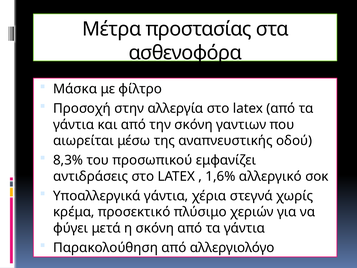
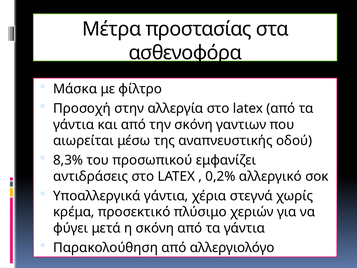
1,6%: 1,6% -> 0,2%
